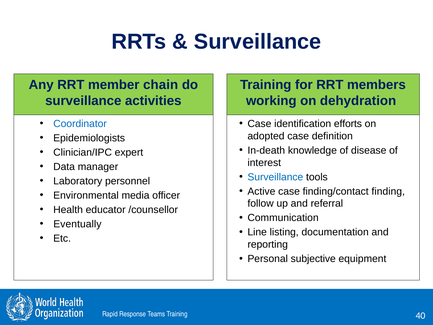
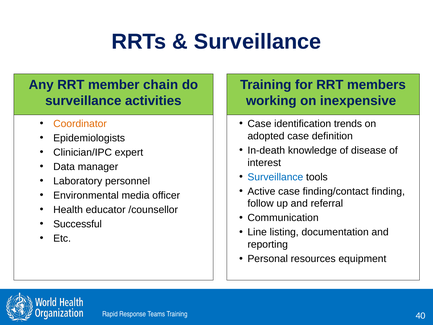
dehydration: dehydration -> inexpensive
Coordinator colour: blue -> orange
efforts: efforts -> trends
Eventually: Eventually -> Successful
subjective: subjective -> resources
